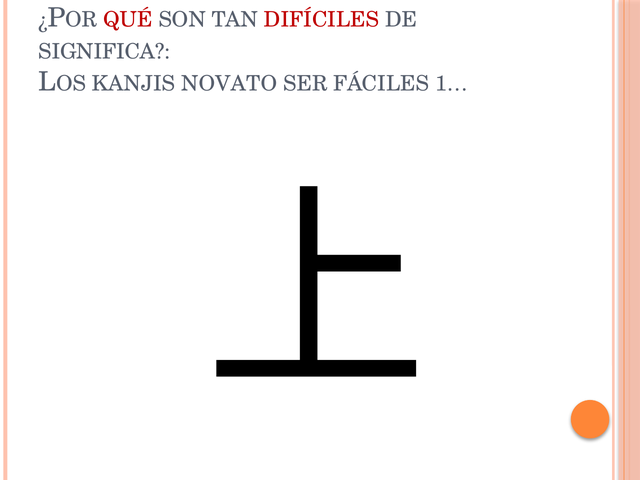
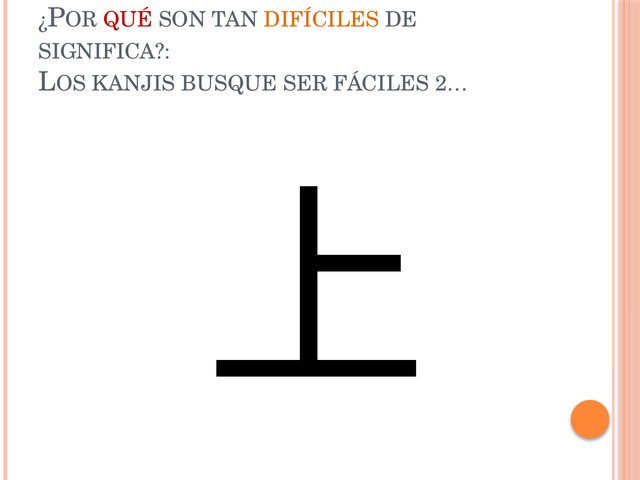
DIFÍCILES colour: red -> orange
NOVATO: NOVATO -> BUSQUE
1…: 1… -> 2…
